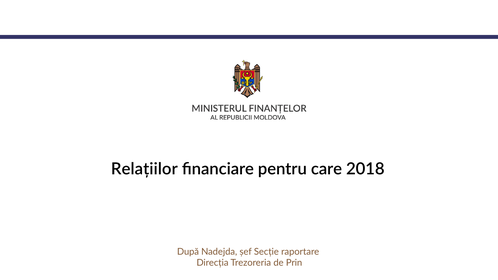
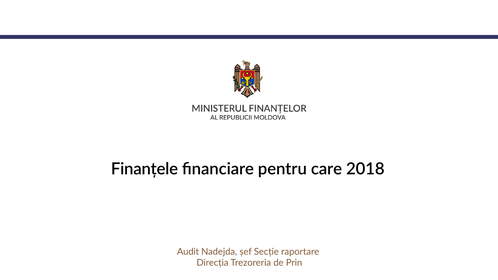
Relațiilor: Relațiilor -> Finanțele
După: După -> Audit
